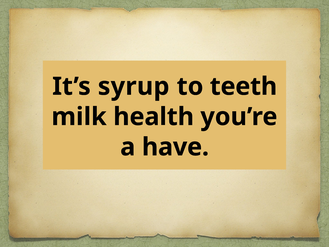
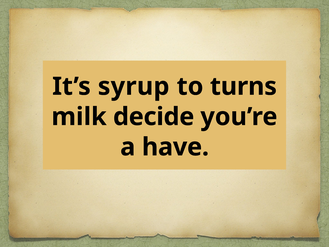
teeth: teeth -> turns
health: health -> decide
